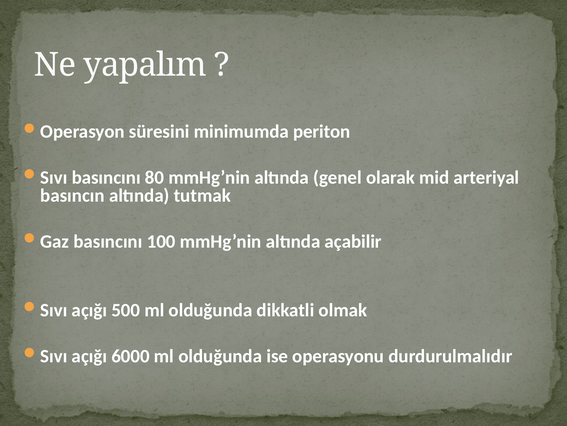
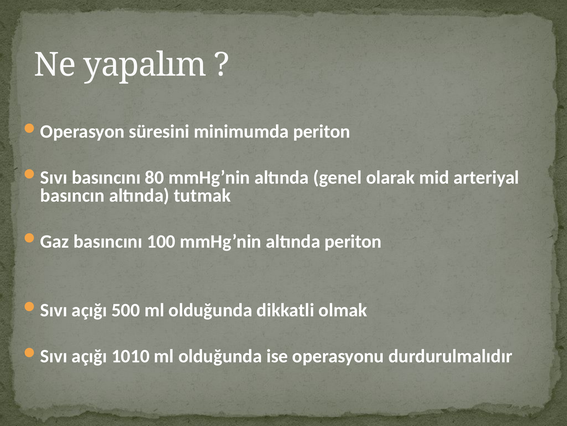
altında açabilir: açabilir -> periton
6000: 6000 -> 1010
